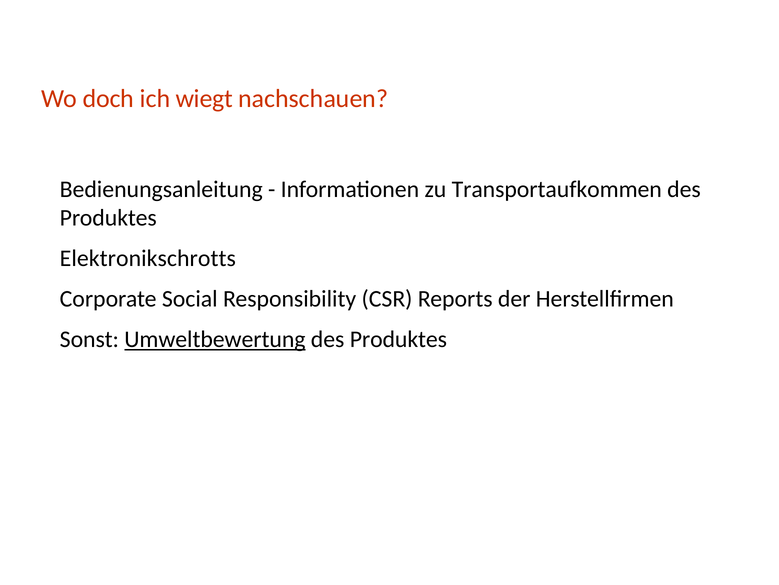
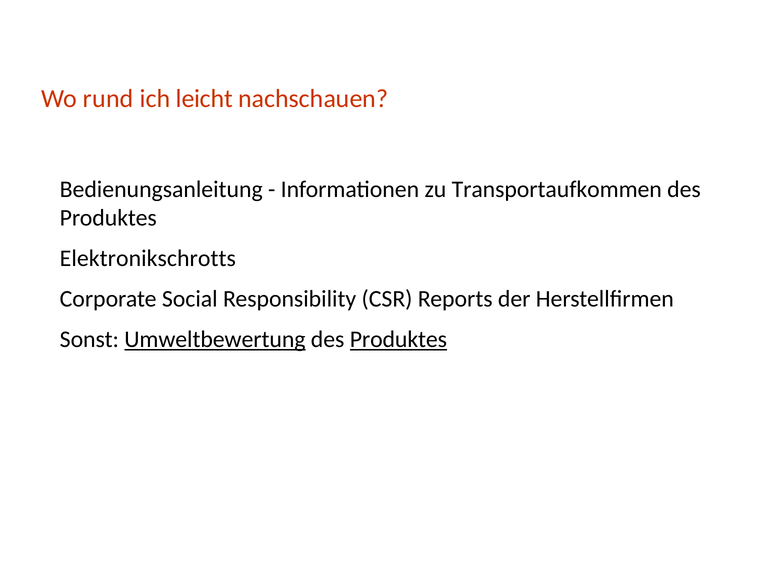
doch: doch -> rund
wiegt: wiegt -> leicht
Produktes at (398, 339) underline: none -> present
